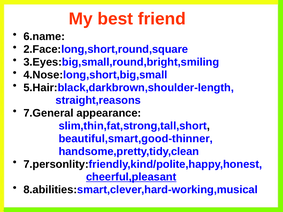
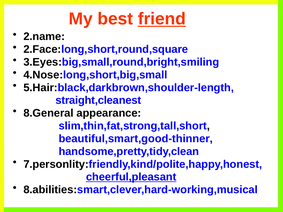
friend underline: none -> present
6.name: 6.name -> 2.name
straight,reasons: straight,reasons -> straight,cleanest
7.General: 7.General -> 8.General
